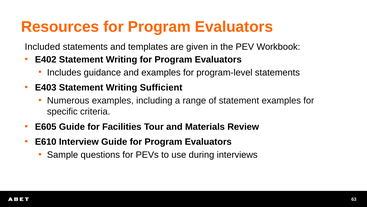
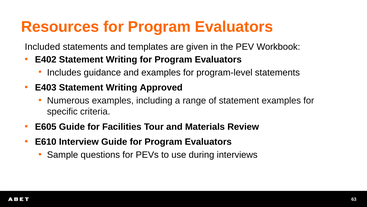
Sufficient: Sufficient -> Approved
